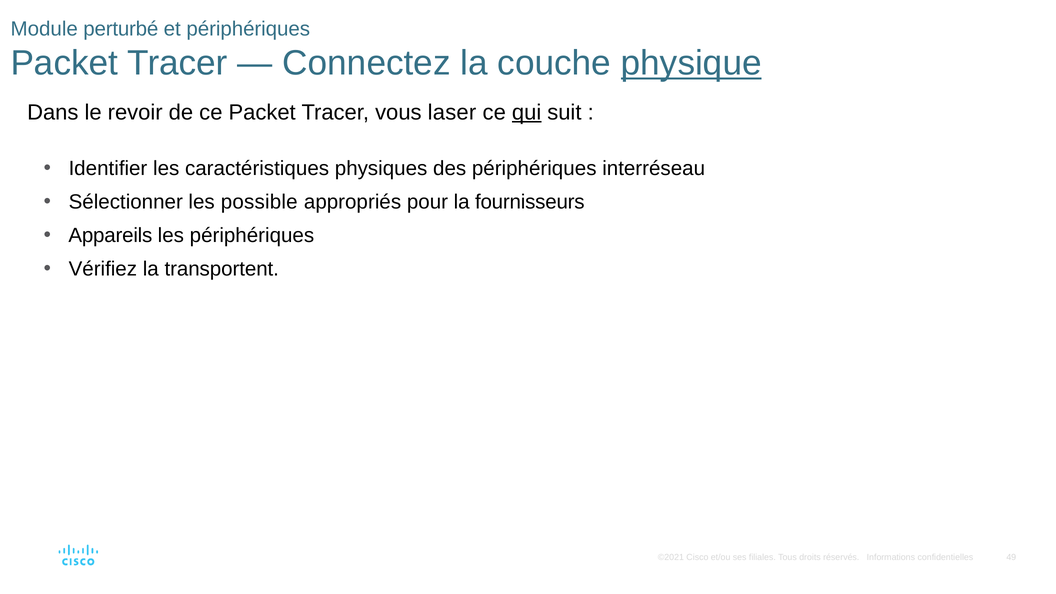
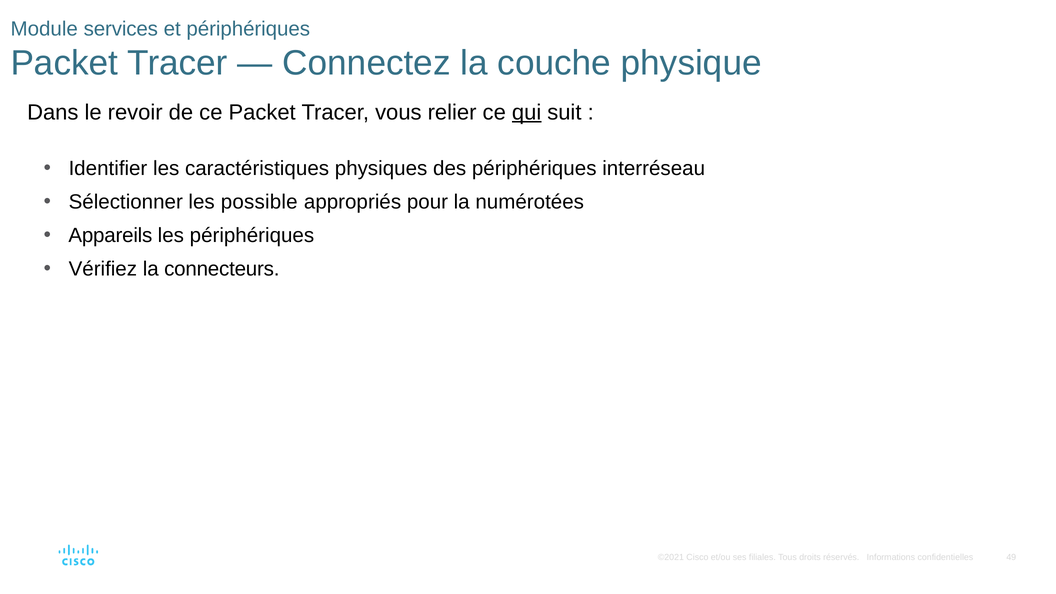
perturbé: perturbé -> services
physique underline: present -> none
laser: laser -> relier
fournisseurs: fournisseurs -> numérotées
transportent: transportent -> connecteurs
